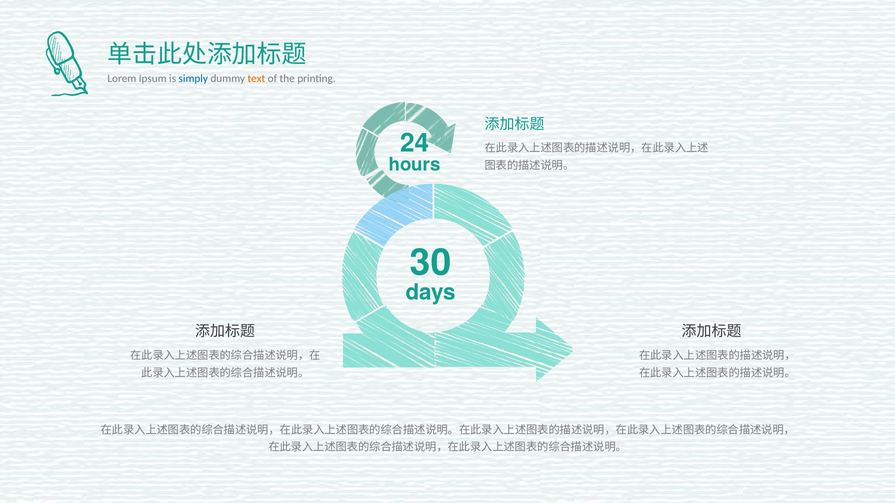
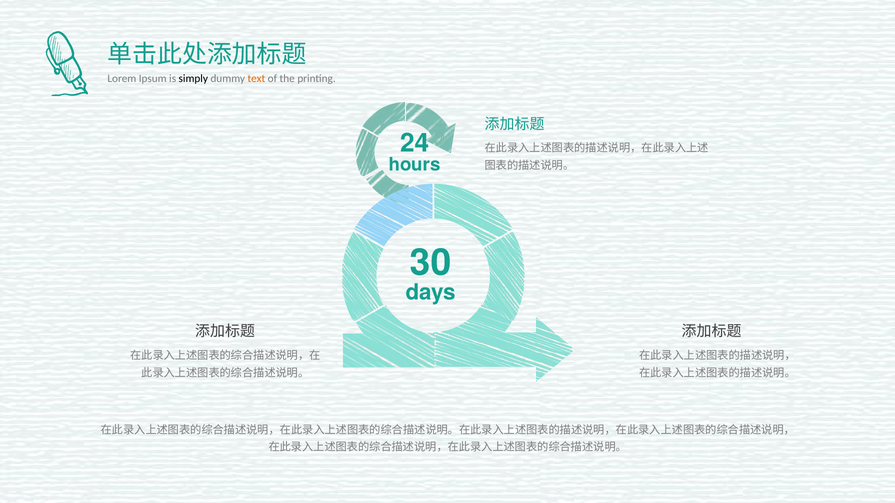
simply colour: blue -> black
